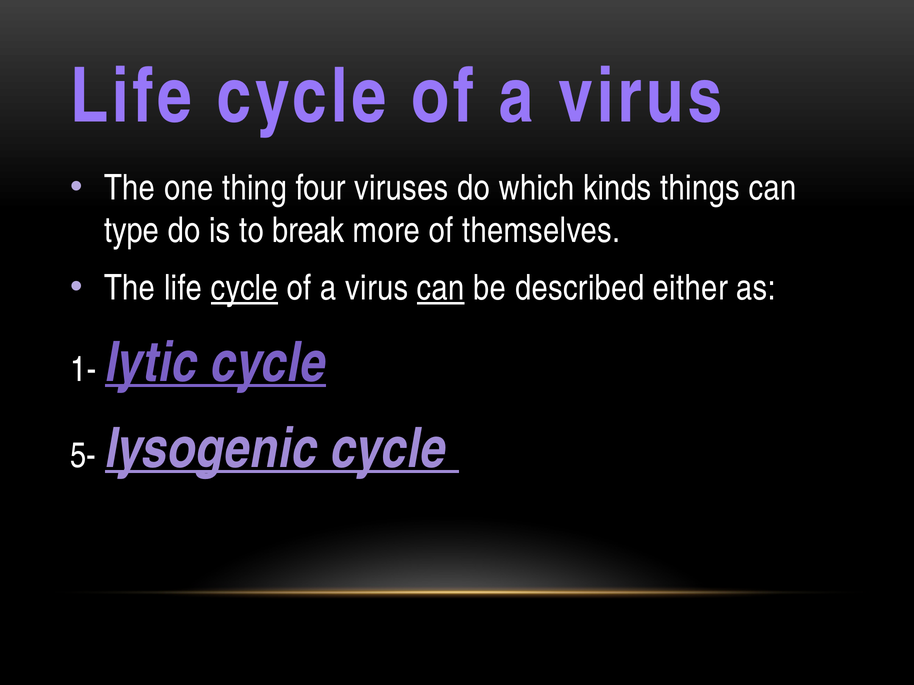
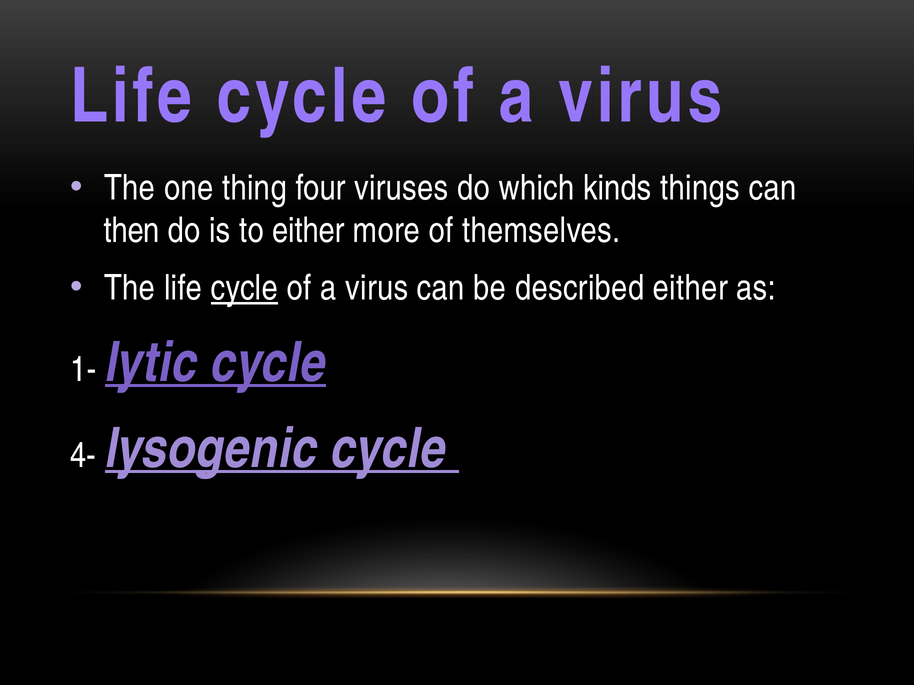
type: type -> then
to break: break -> either
can at (441, 288) underline: present -> none
5-: 5- -> 4-
